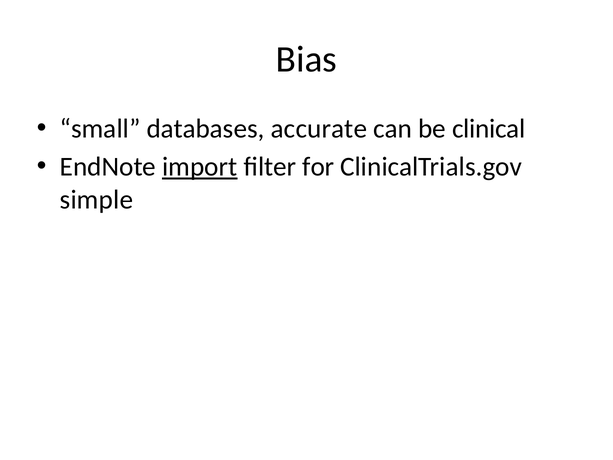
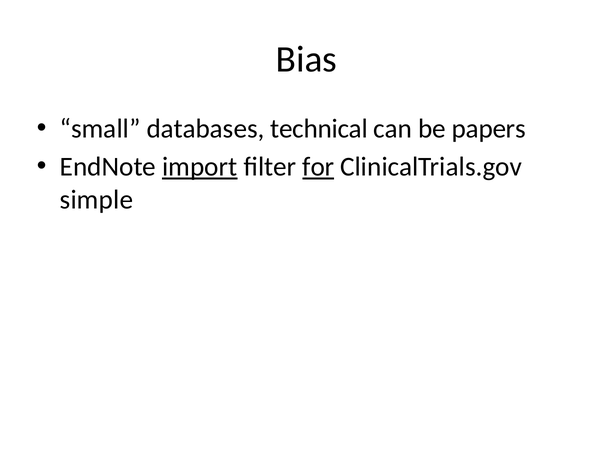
accurate: accurate -> technical
clinical: clinical -> papers
for underline: none -> present
